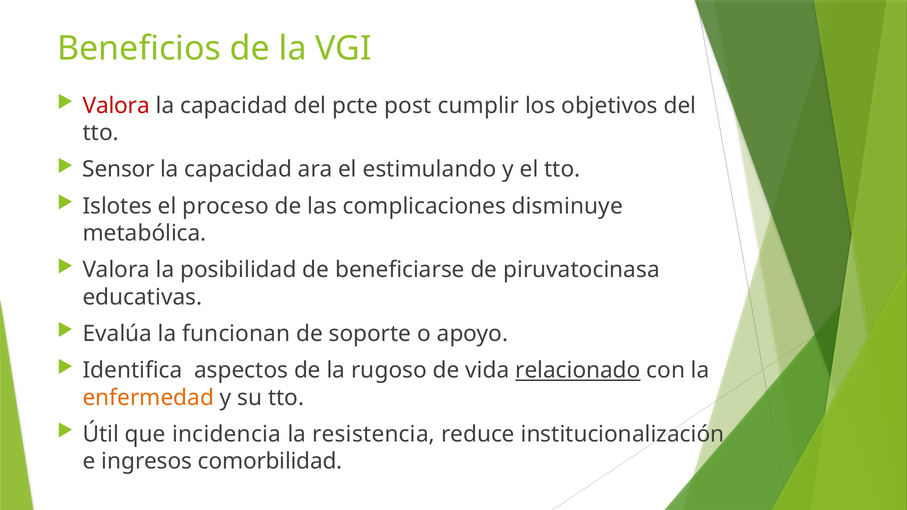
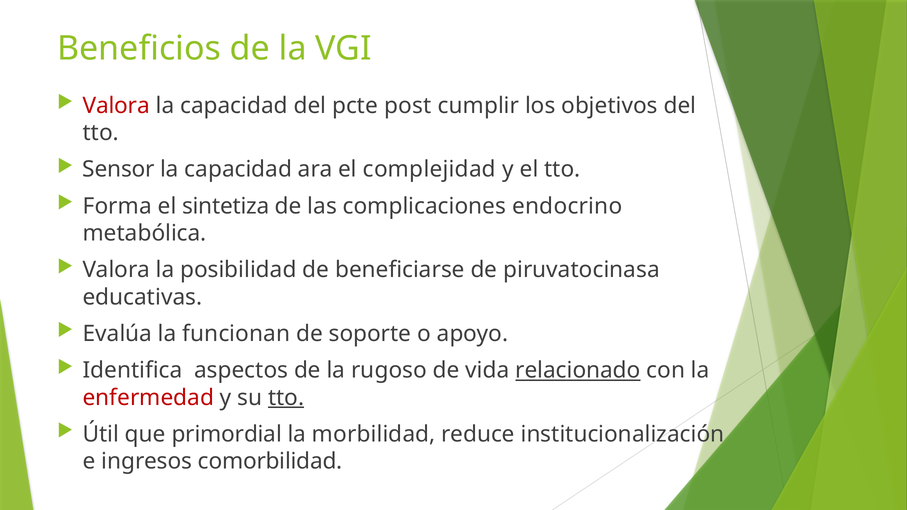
estimulando: estimulando -> complejidad
Islotes: Islotes -> Forma
proceso: proceso -> sintetiza
disminuye: disminuye -> endocrino
enfermedad colour: orange -> red
tto at (286, 398) underline: none -> present
incidencia: incidencia -> primordial
resistencia: resistencia -> morbilidad
